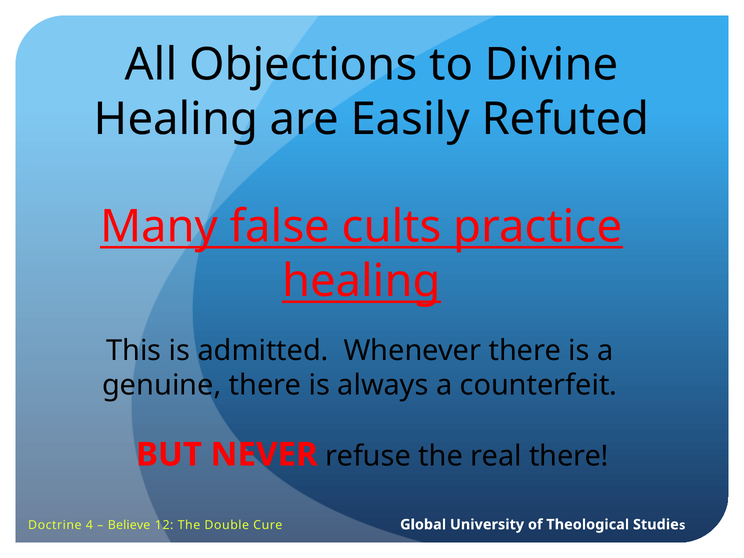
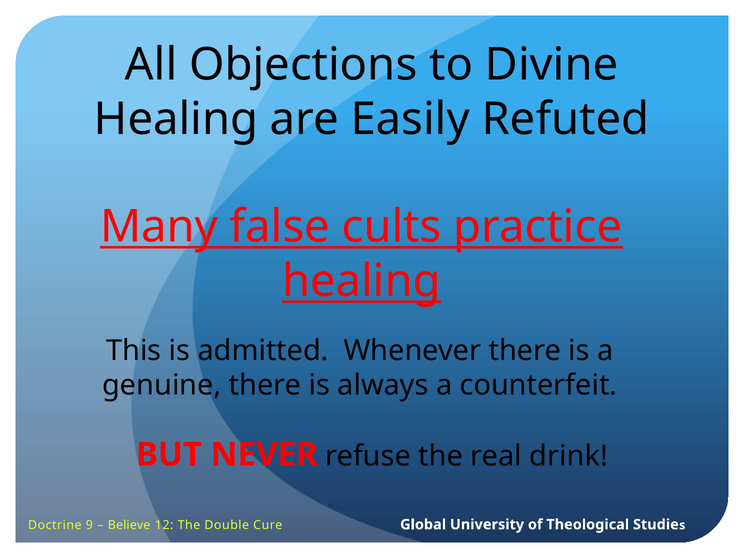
real there: there -> drink
4: 4 -> 9
